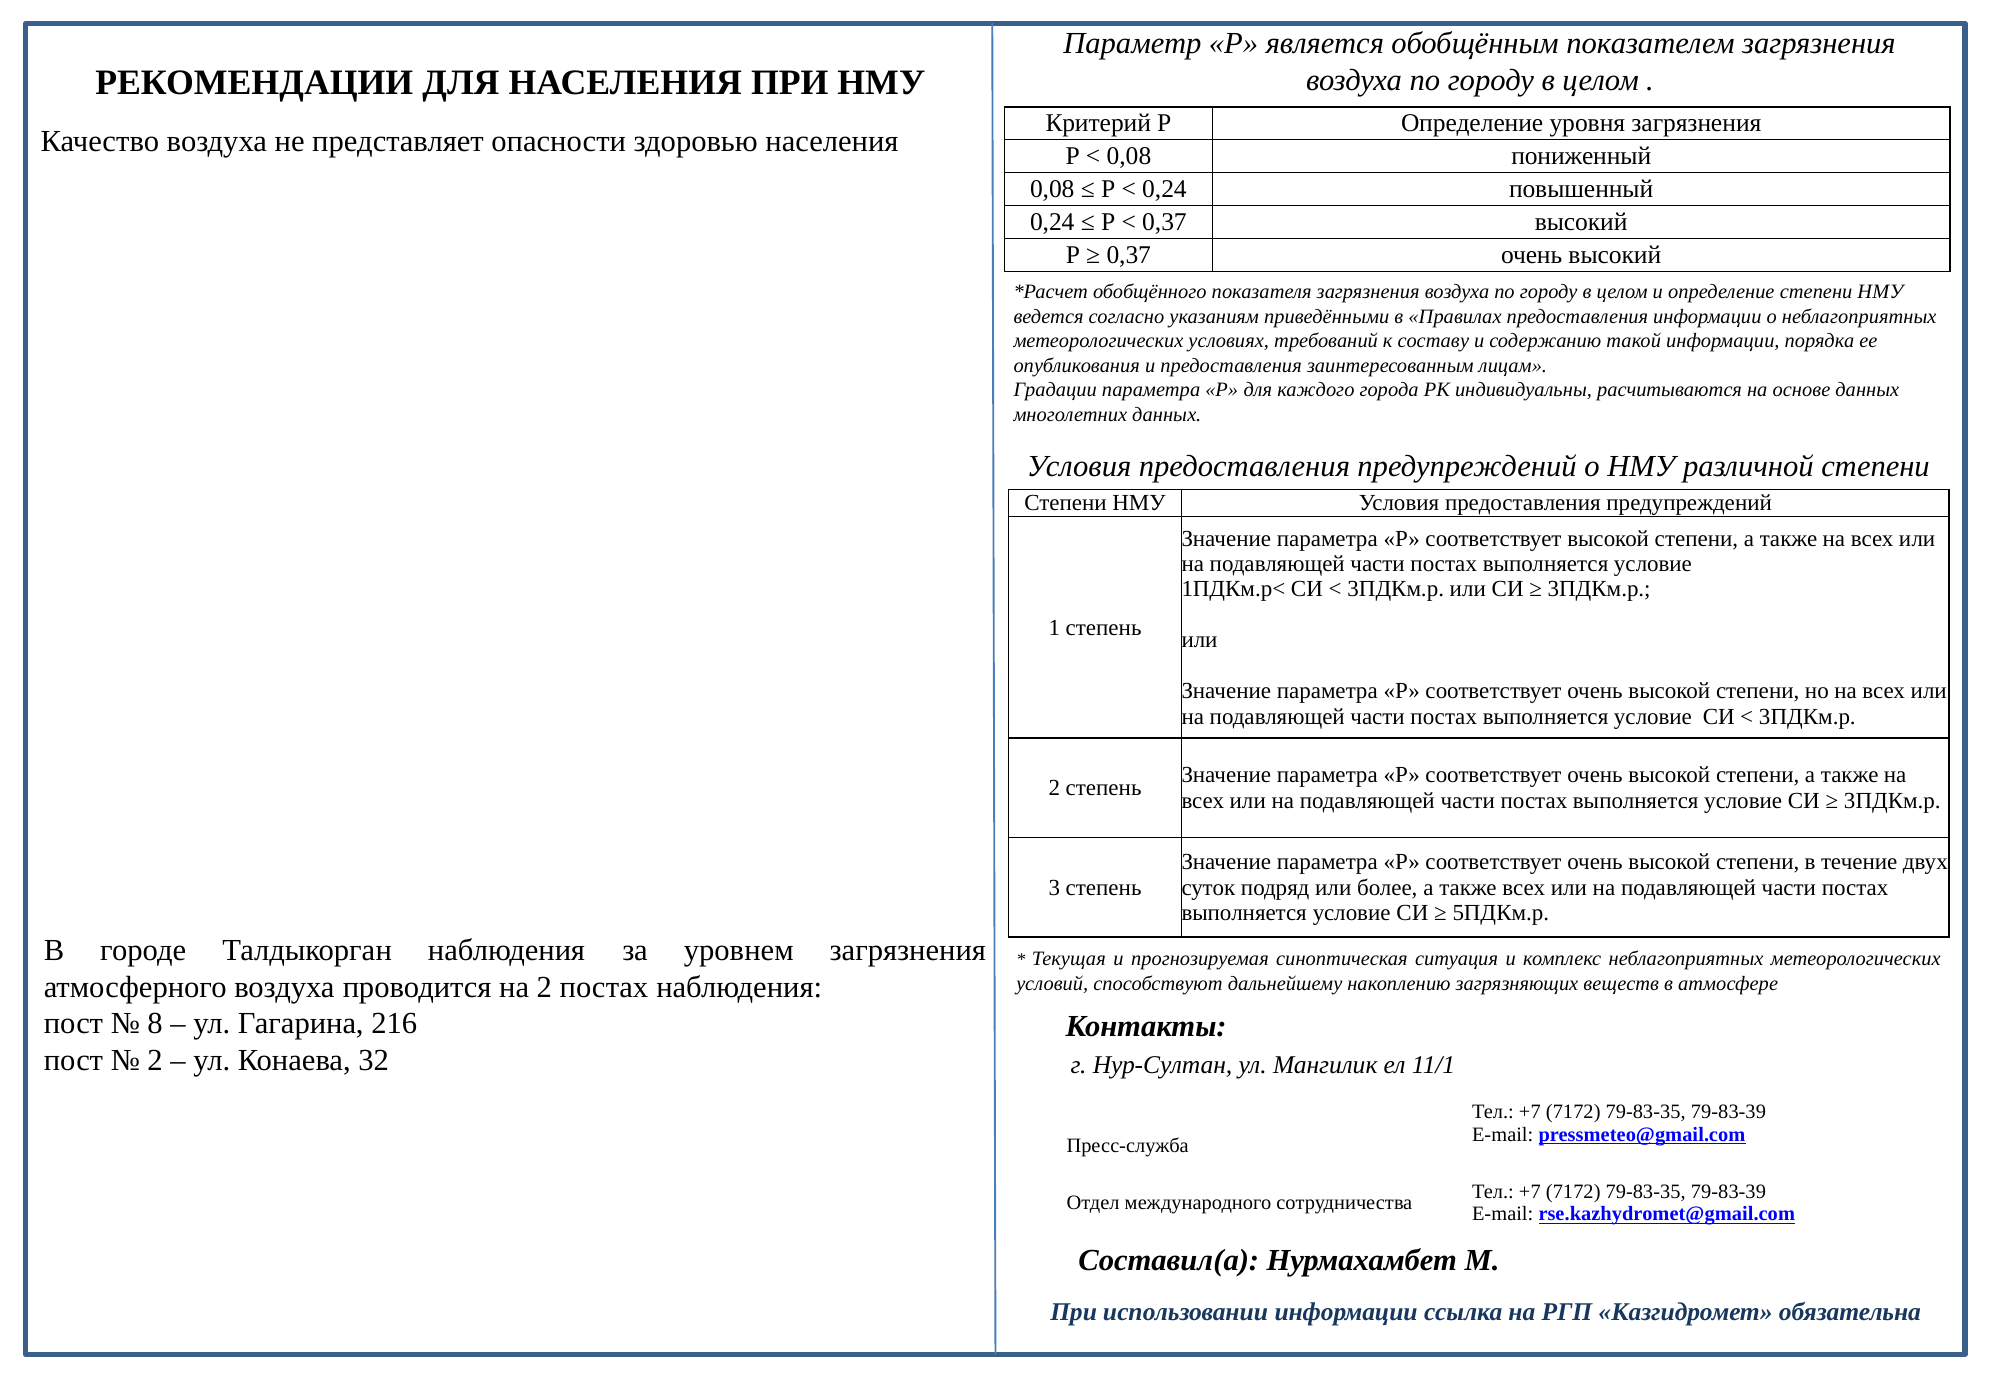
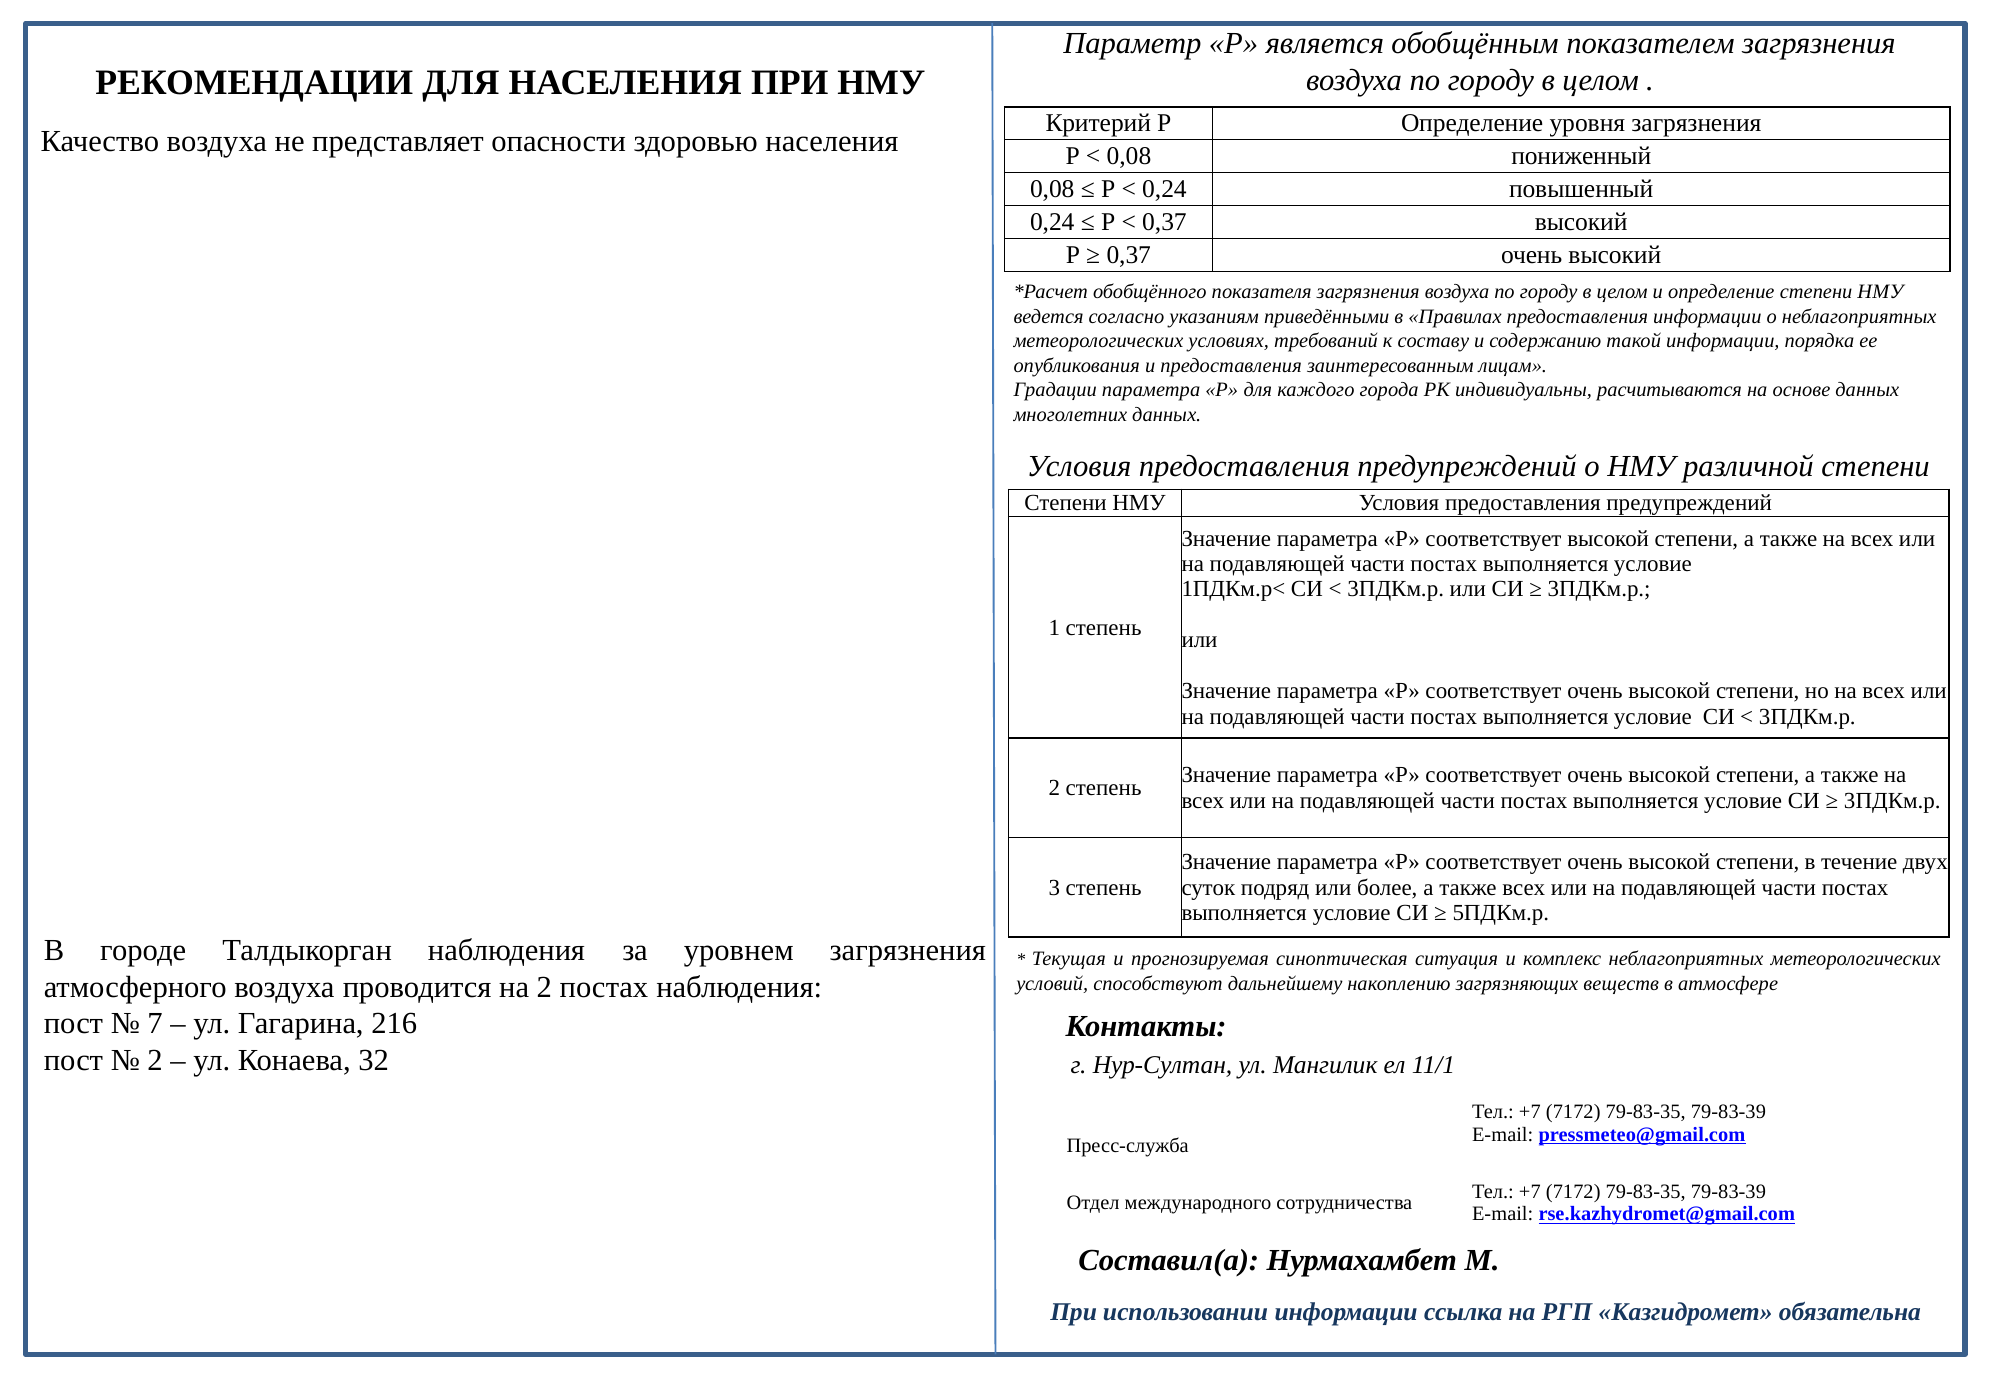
8: 8 -> 7
